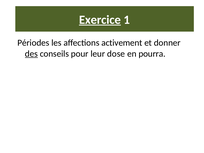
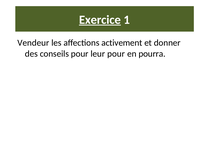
Périodes: Périodes -> Vendeur
des underline: present -> none
leur dose: dose -> pour
